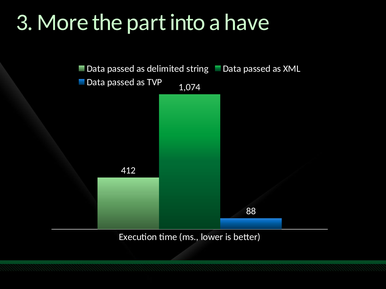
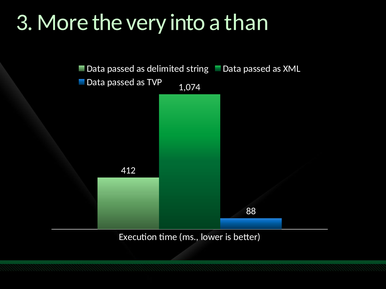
part: part -> very
have: have -> than
